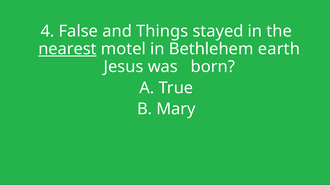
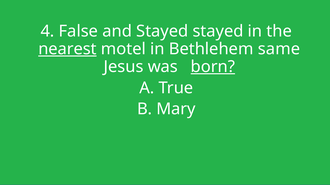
and Things: Things -> Stayed
earth: earth -> same
born underline: none -> present
